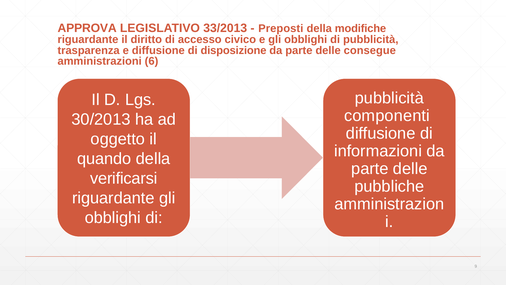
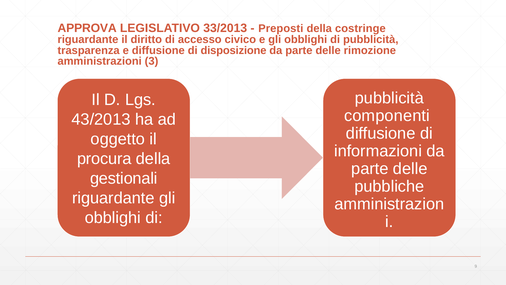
modifiche: modifiche -> costringe
consegue: consegue -> rimozione
6: 6 -> 3
30/2013: 30/2013 -> 43/2013
quando: quando -> procura
verificarsi: verificarsi -> gestionali
